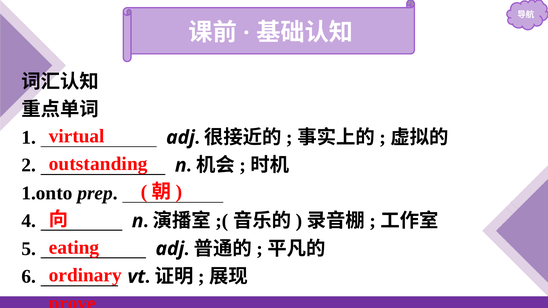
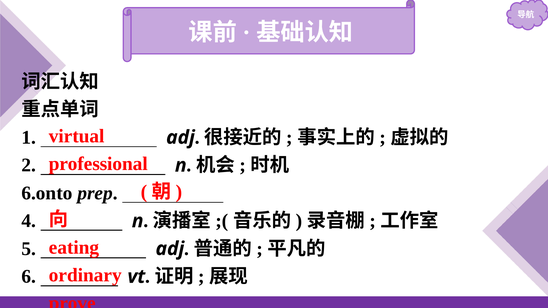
outstanding: outstanding -> professional
1.onto: 1.onto -> 6.onto
